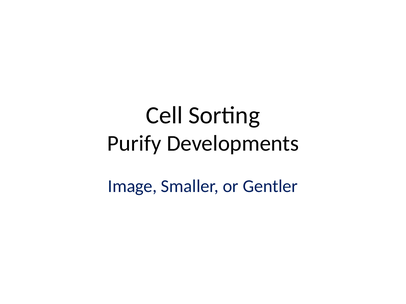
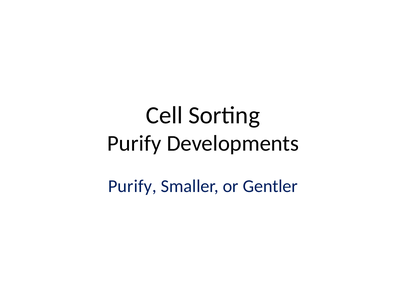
Image at (132, 187): Image -> Purify
